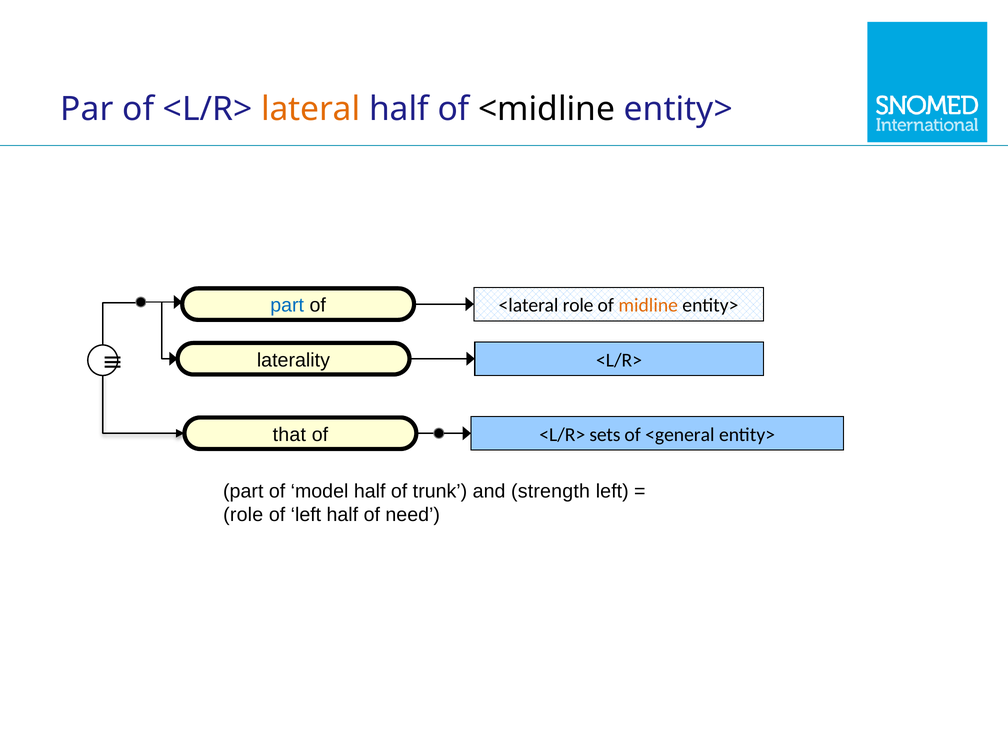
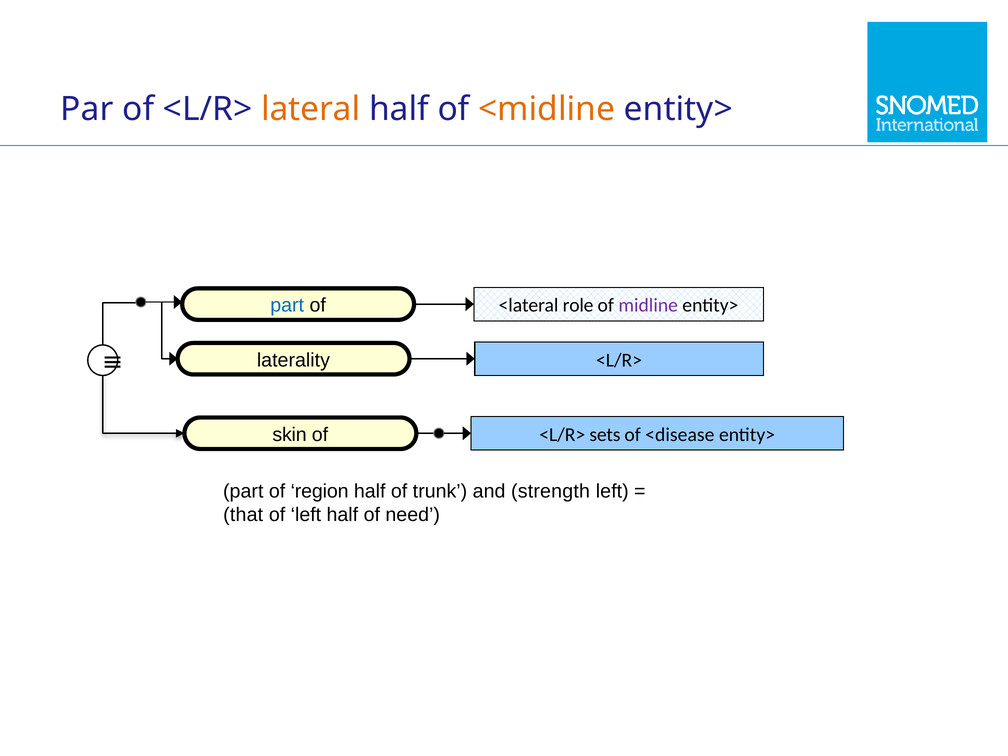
<midline colour: black -> orange
midline colour: orange -> purple
that: that -> skin
<general: <general -> <disease
model: model -> region
role at (243, 515): role -> that
